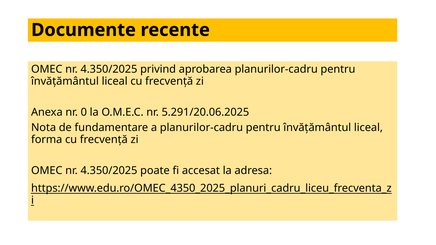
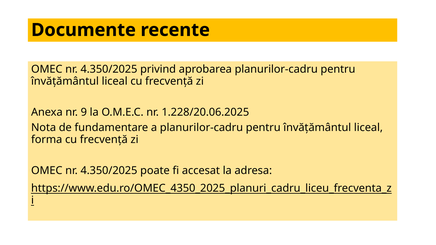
0: 0 -> 9
5.291/20.06.2025: 5.291/20.06.2025 -> 1.228/20.06.2025
